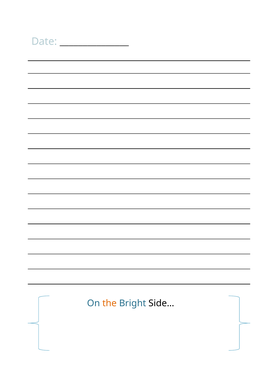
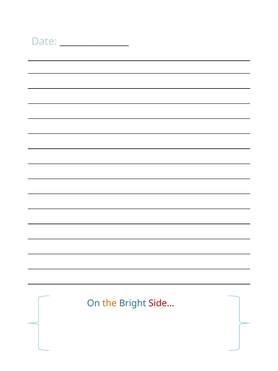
Side… colour: black -> red
